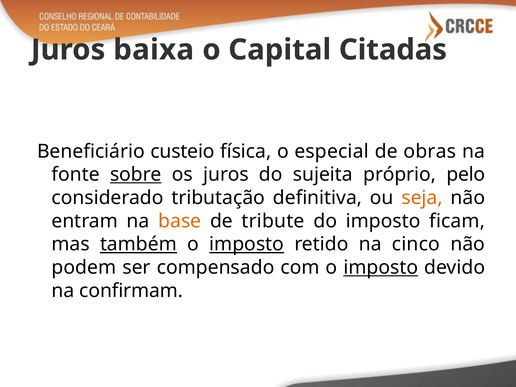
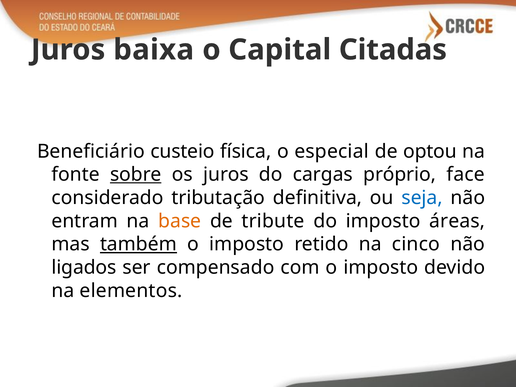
obras: obras -> optou
sujeita: sujeita -> cargas
pelo: pelo -> face
seja colour: orange -> blue
ficam: ficam -> áreas
imposto at (247, 244) underline: present -> none
podem: podem -> ligados
imposto at (381, 268) underline: present -> none
confirmam: confirmam -> elementos
